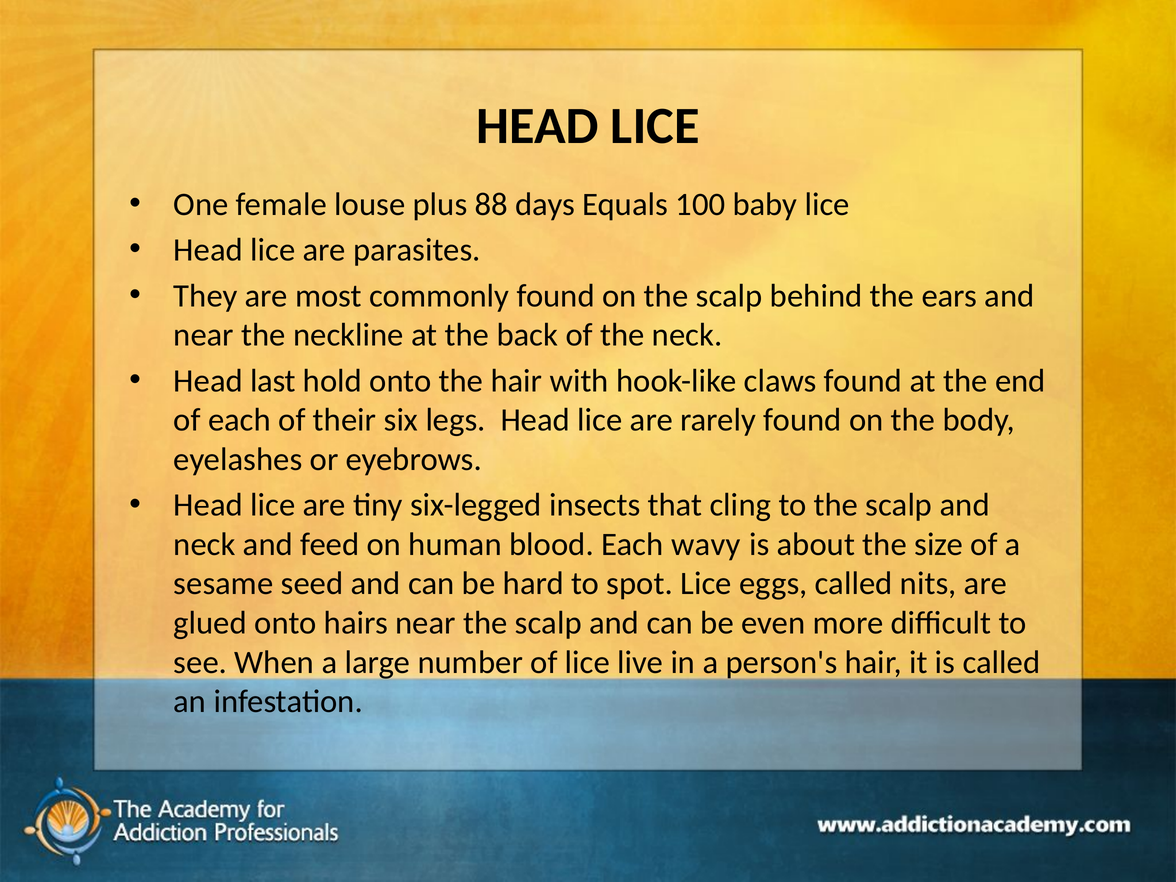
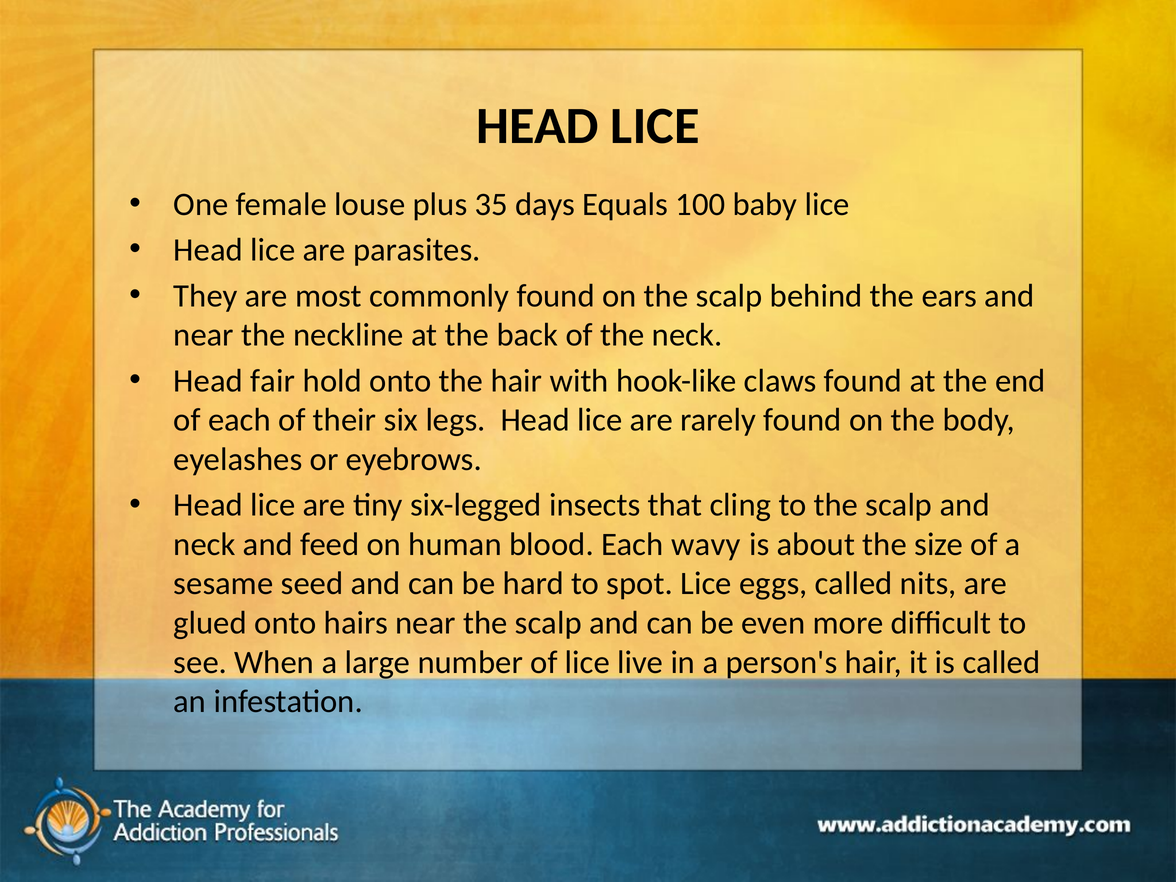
88: 88 -> 35
last: last -> fair
